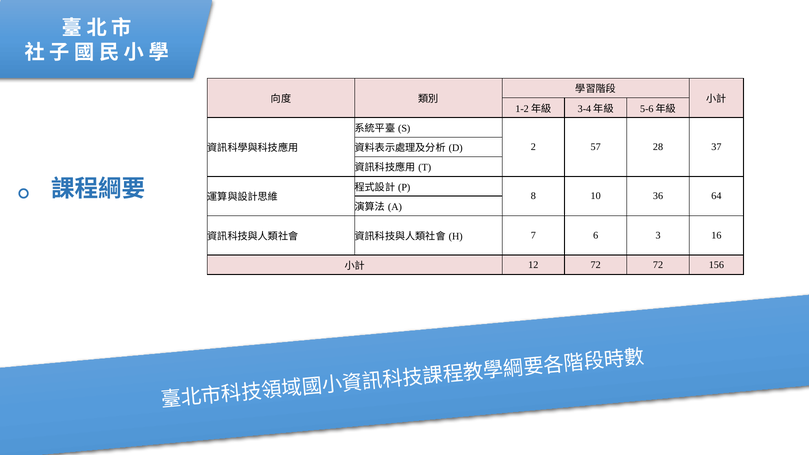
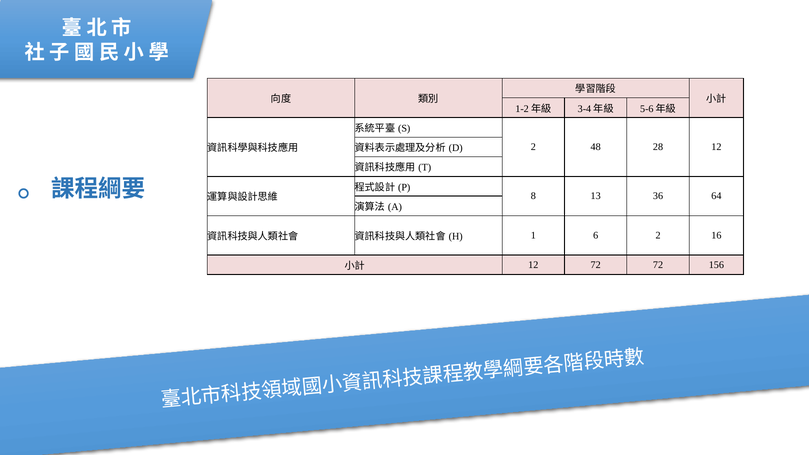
57: 57 -> 48
28 37: 37 -> 12
10: 10 -> 13
7: 7 -> 1
6 3: 3 -> 2
